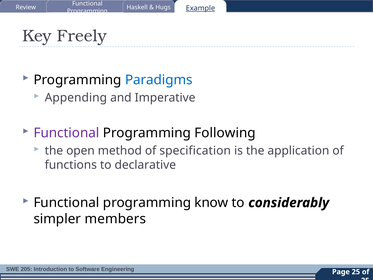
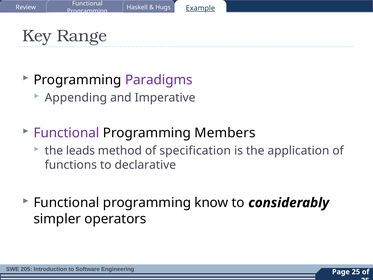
Freely: Freely -> Range
Paradigms colour: blue -> purple
Following: Following -> Members
open: open -> leads
members: members -> operators
